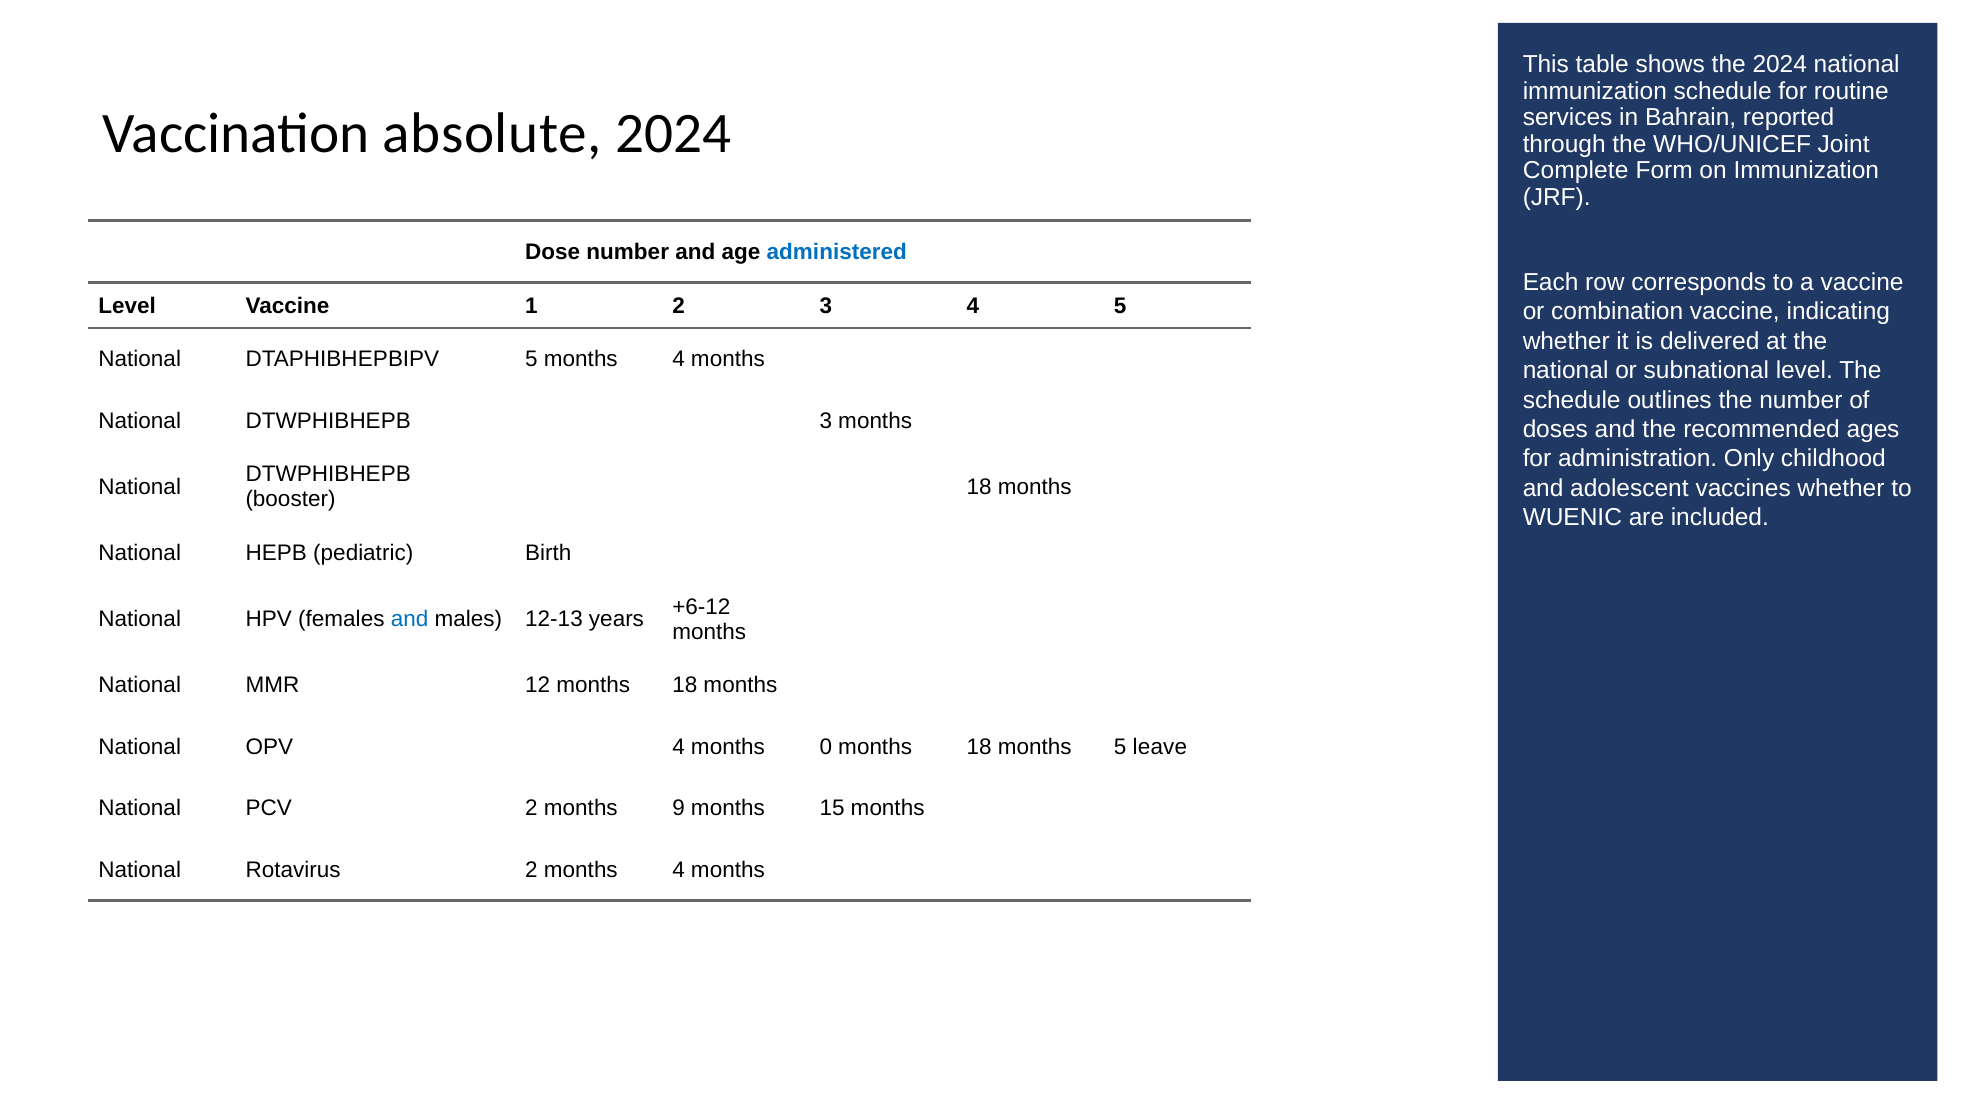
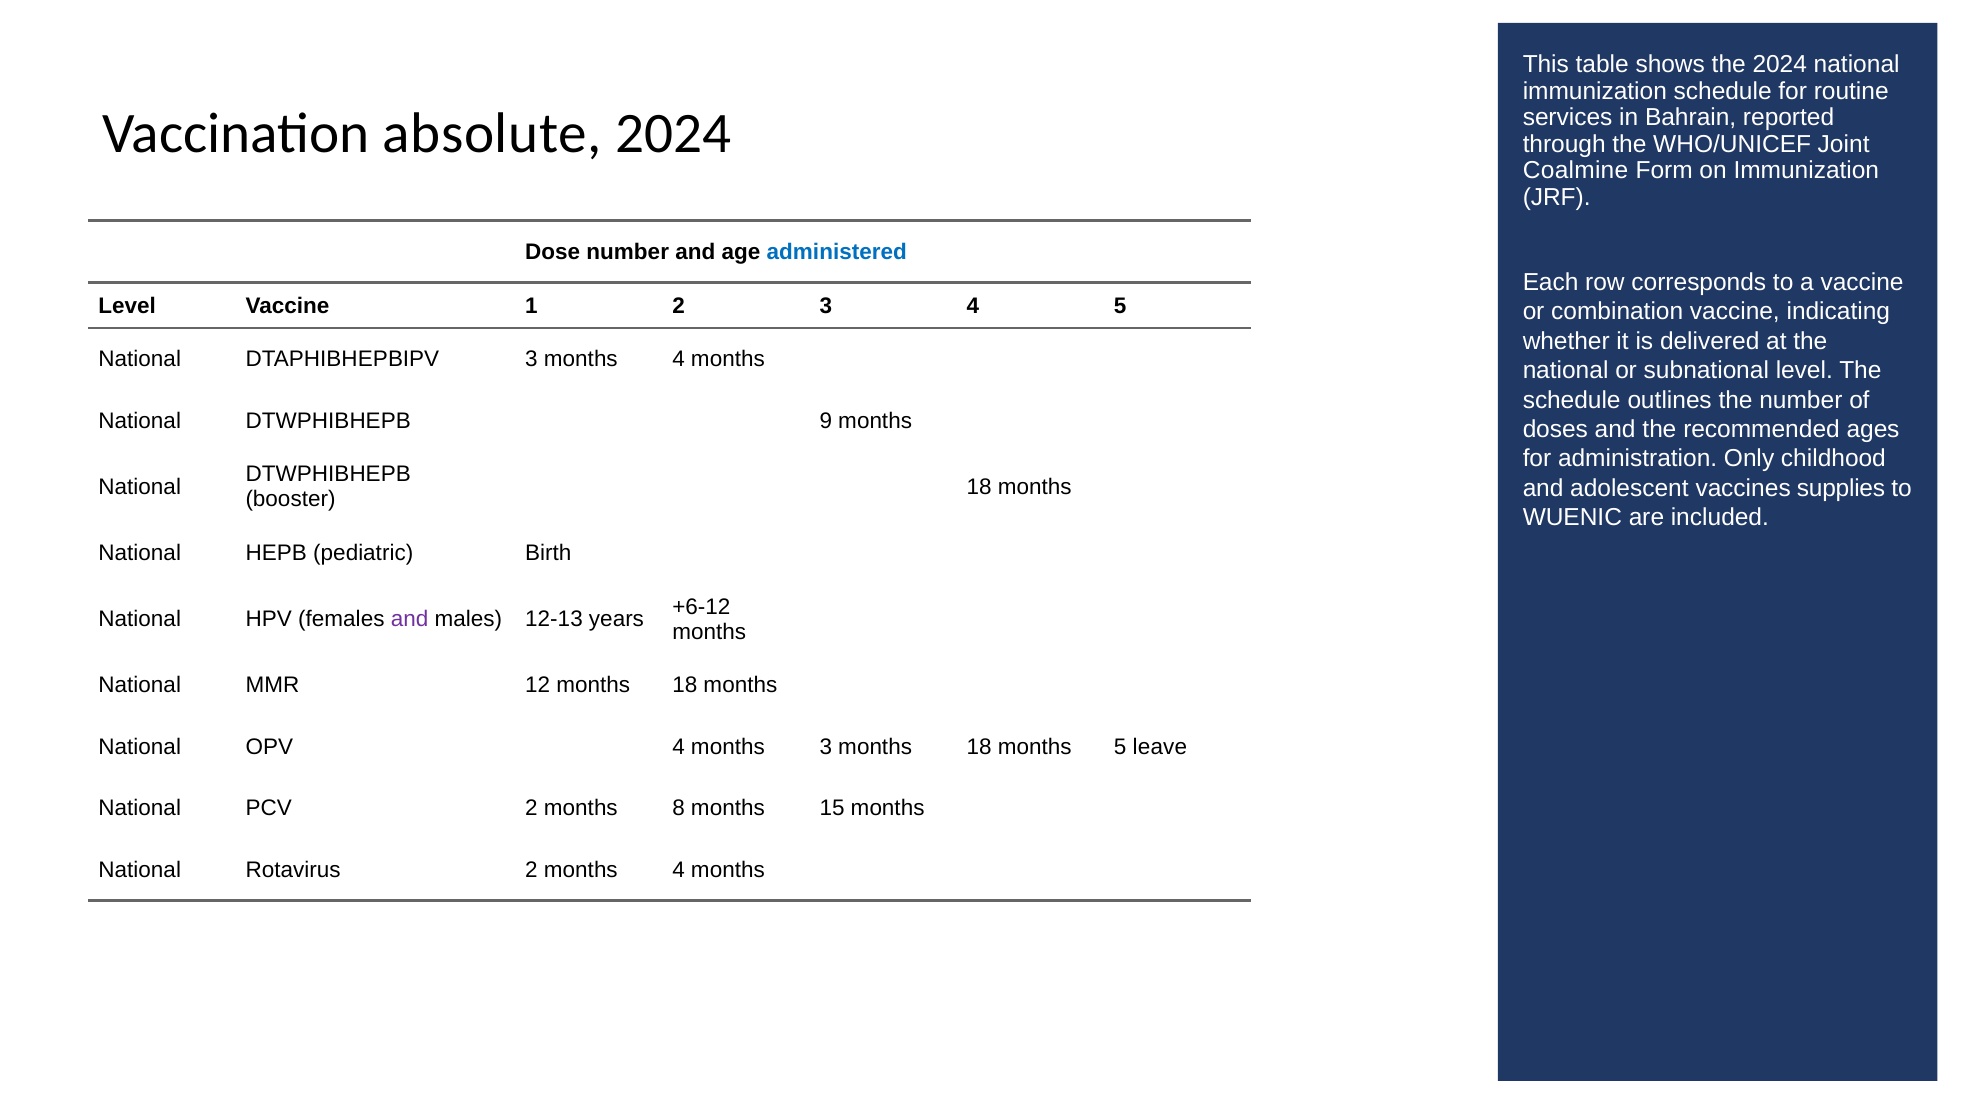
Complete: Complete -> Coalmine
DTAPHIBHEPBIPV 5: 5 -> 3
DTWPHIBHEPB 3: 3 -> 9
vaccines whether: whether -> supplies
and at (410, 619) colour: blue -> purple
months 0: 0 -> 3
9: 9 -> 8
